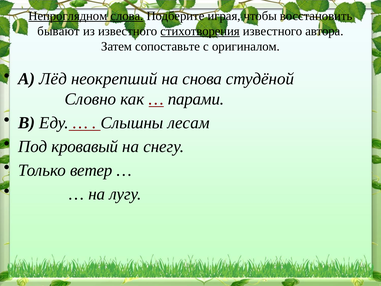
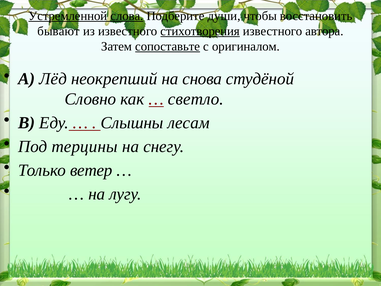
Непроглядном: Непроглядном -> Устремленной
играя: играя -> души
сопоставьте underline: none -> present
парами: парами -> светло
кровавый: кровавый -> терцины
